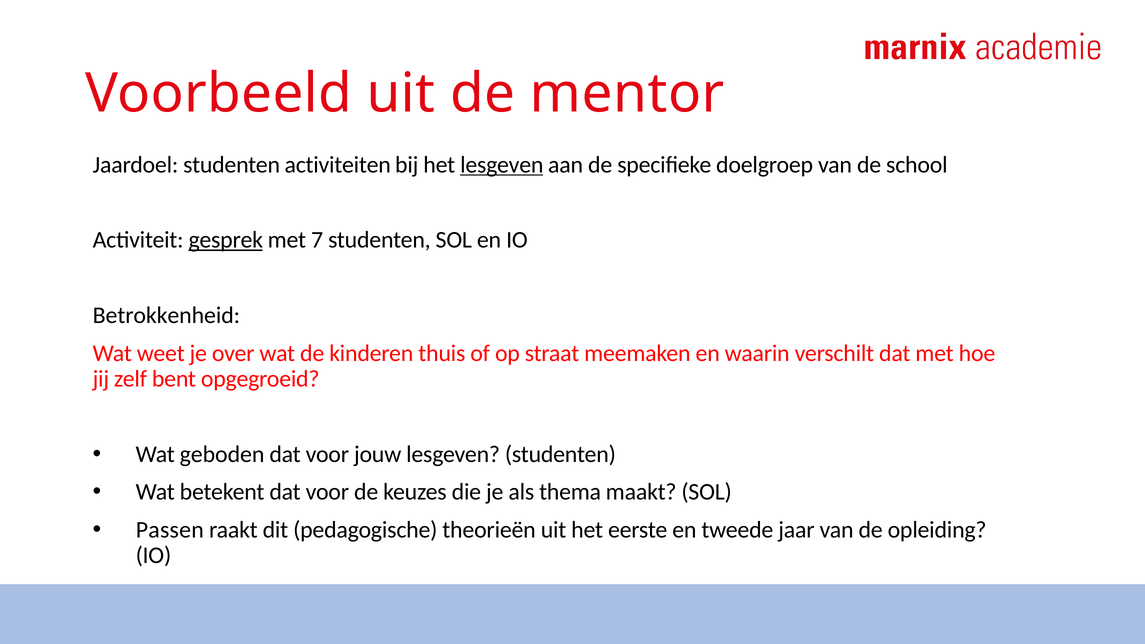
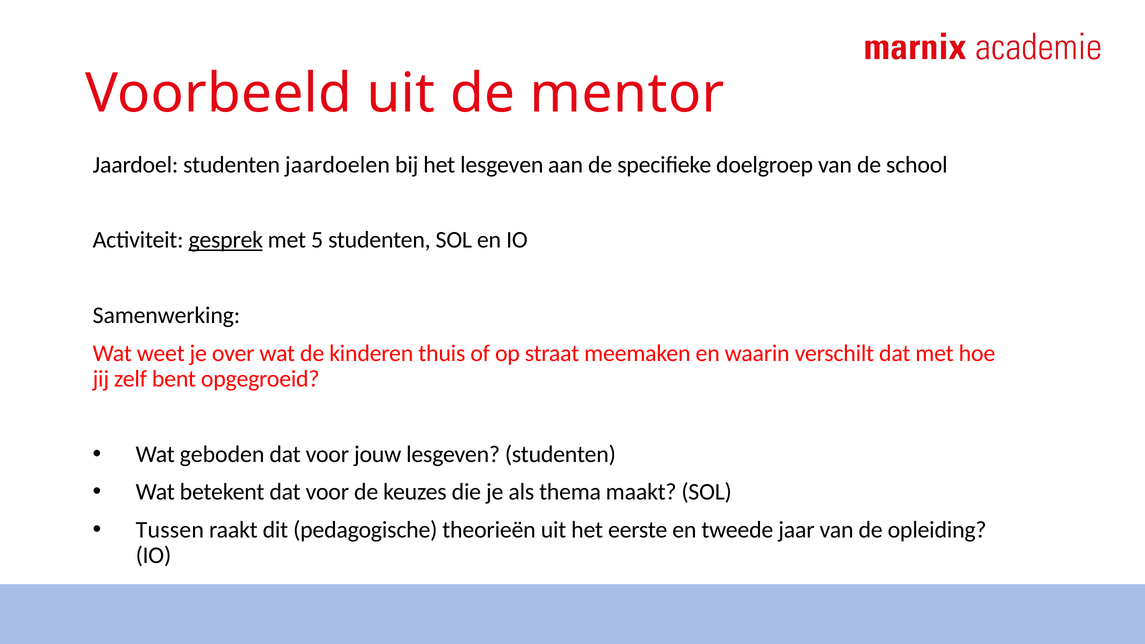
activiteiten: activiteiten -> jaardoelen
lesgeven at (502, 165) underline: present -> none
7: 7 -> 5
Betrokkenheid: Betrokkenheid -> Samenwerking
Passen: Passen -> Tussen
